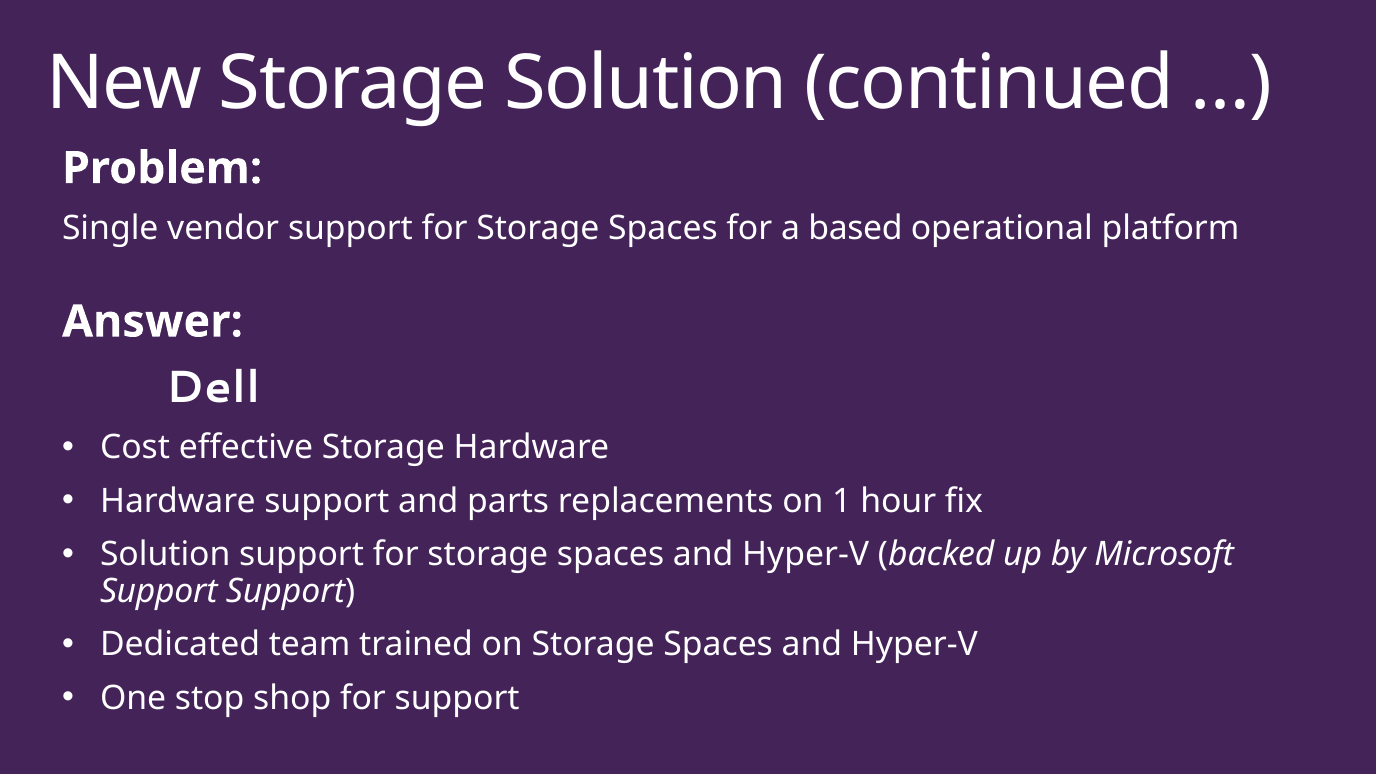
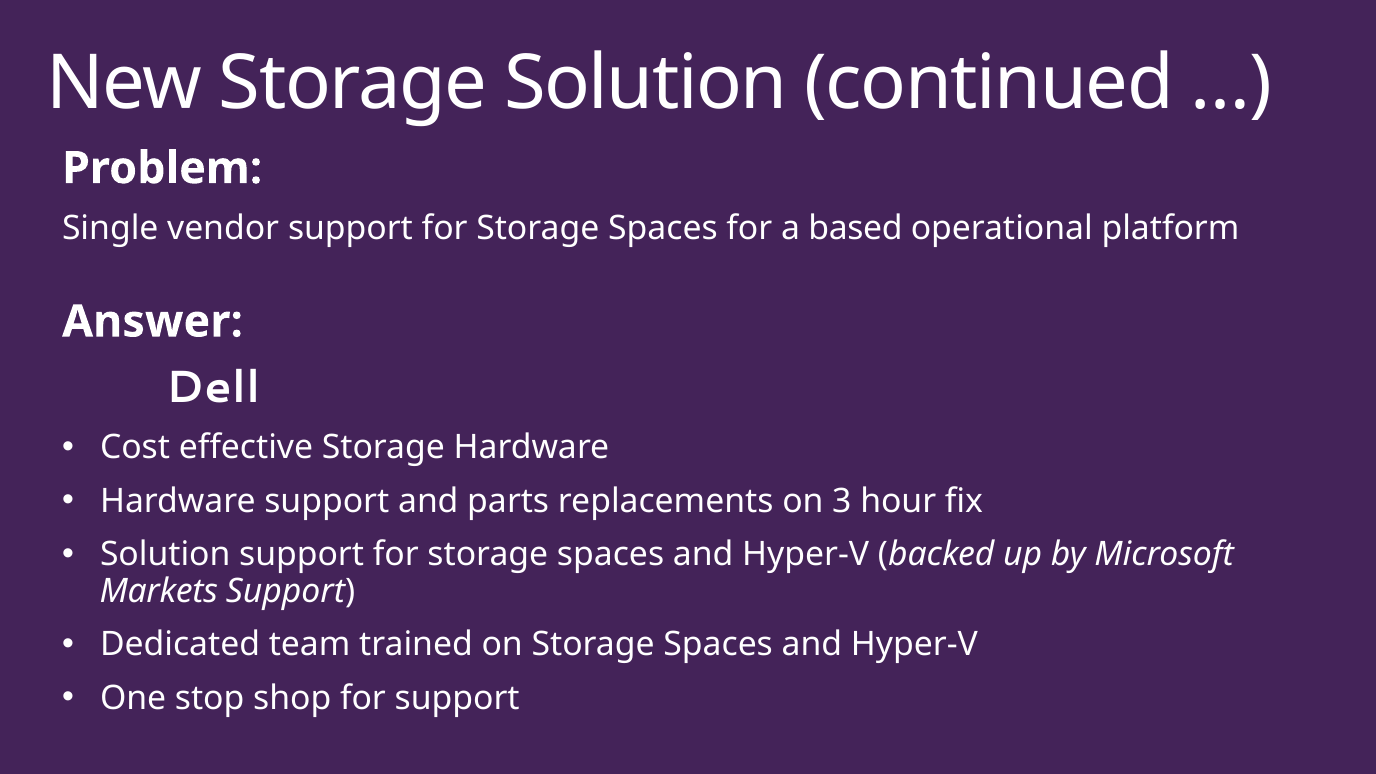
1: 1 -> 3
Support at (159, 591): Support -> Markets
